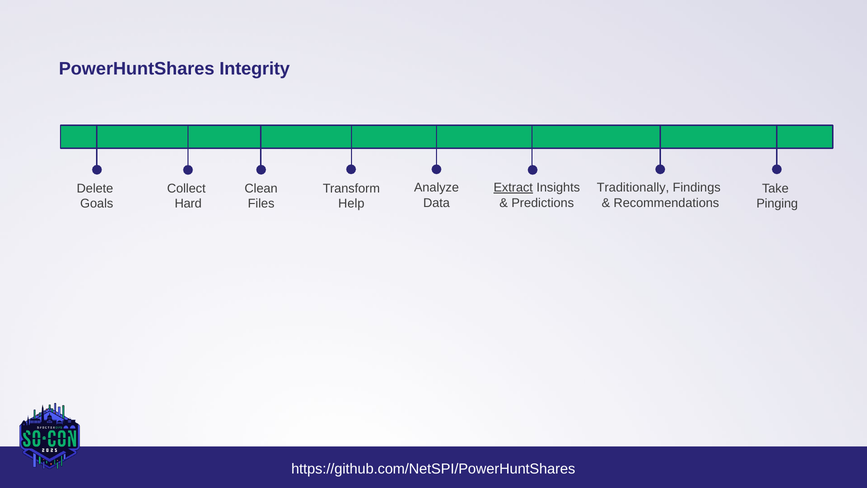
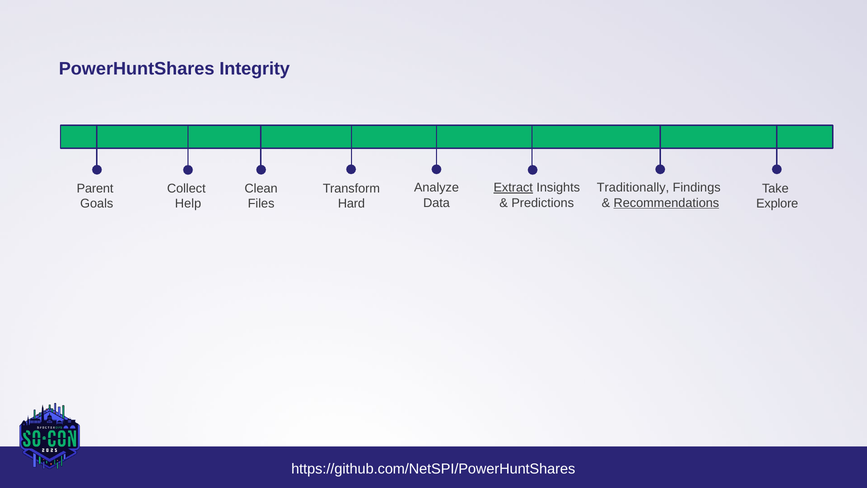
Delete: Delete -> Parent
Recommendations underline: none -> present
Pinging: Pinging -> Explore
Hard: Hard -> Help
Help: Help -> Hard
